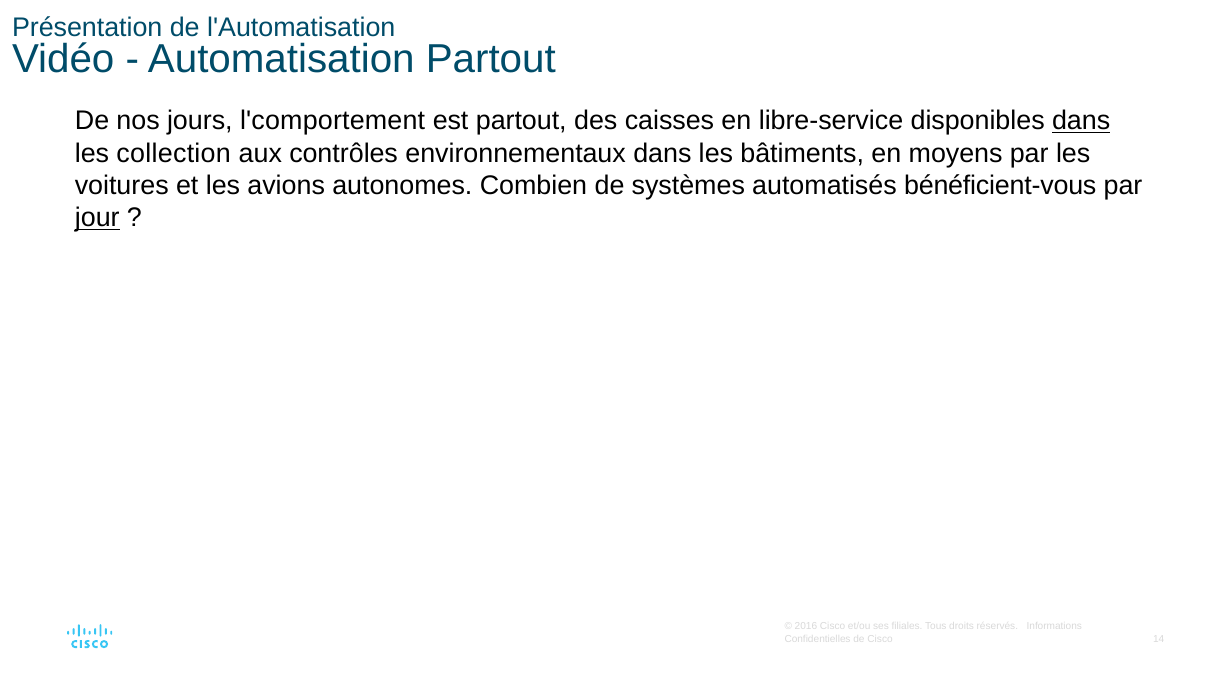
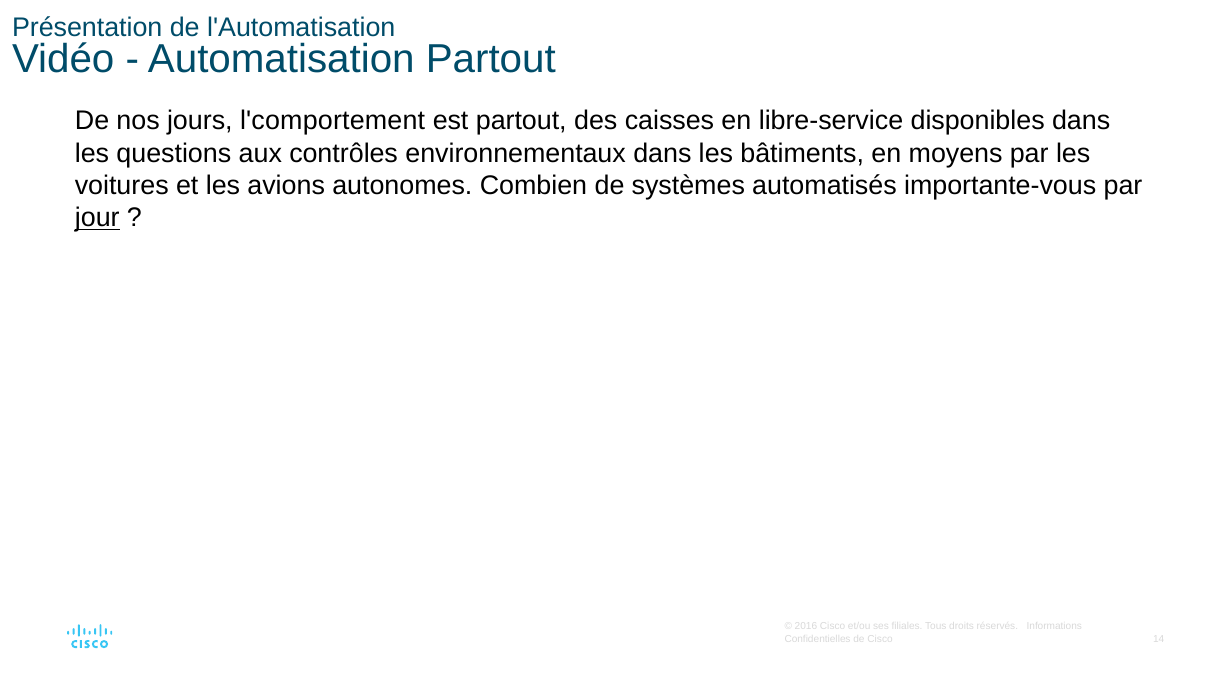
dans at (1081, 121) underline: present -> none
collection: collection -> questions
bénéficient-vous: bénéficient-vous -> importante-vous
